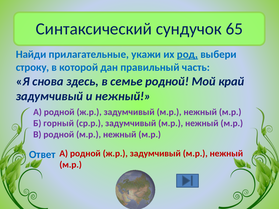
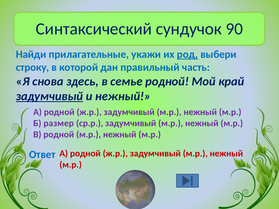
65: 65 -> 90
задумчивый at (49, 96) underline: none -> present
горный: горный -> размер
